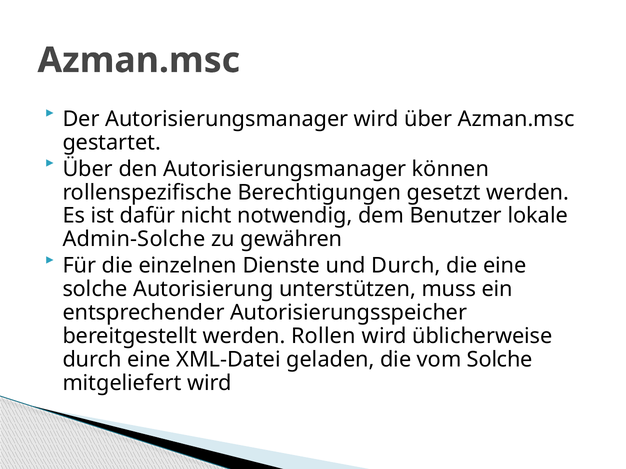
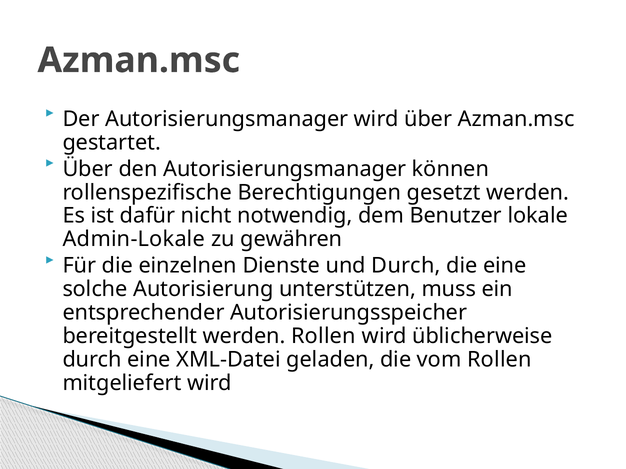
Admin-Solche: Admin-Solche -> Admin-Lokale
vom Solche: Solche -> Rollen
